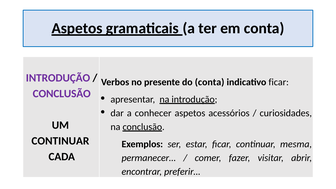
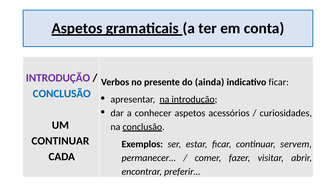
do conta: conta -> ainda
CONCLUSÃO at (62, 94) colour: purple -> blue
mesma: mesma -> servem
